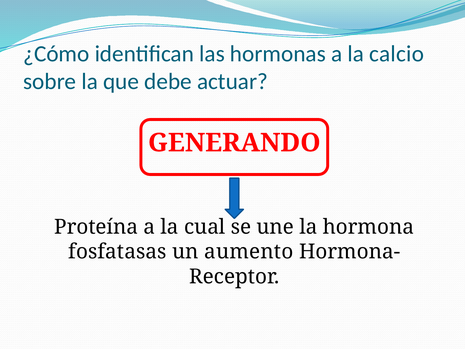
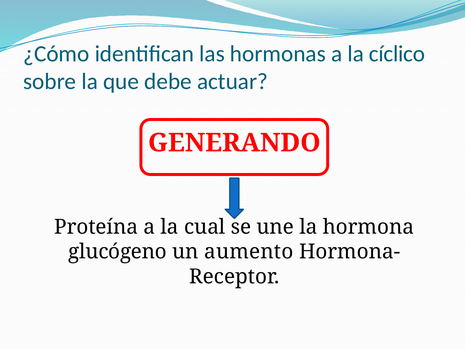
calcio: calcio -> cíclico
fosfatasas: fosfatasas -> glucógeno
